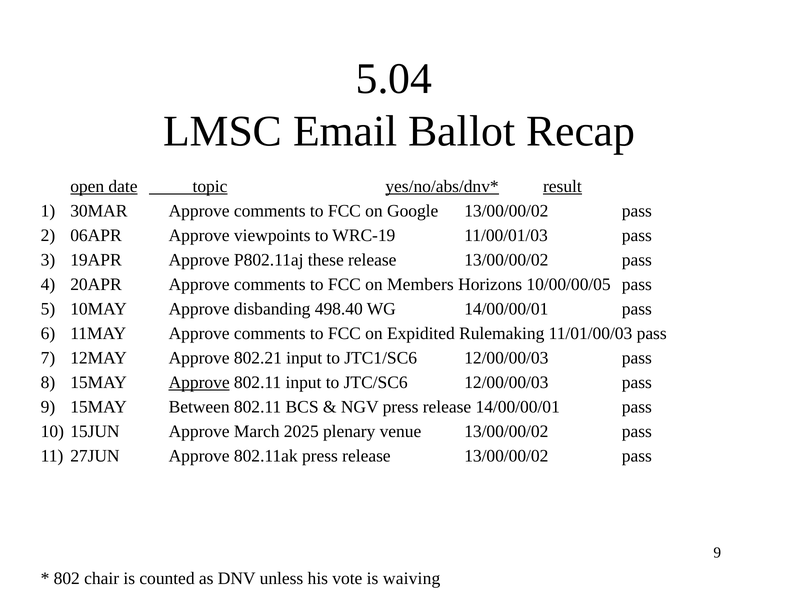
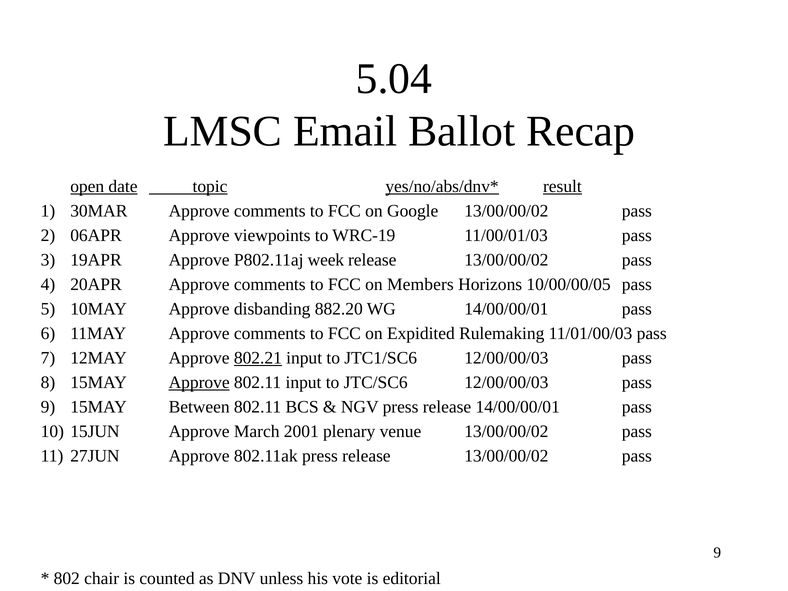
these: these -> week
498.40: 498.40 -> 882.20
802.21 underline: none -> present
2025: 2025 -> 2001
waiving: waiving -> editorial
